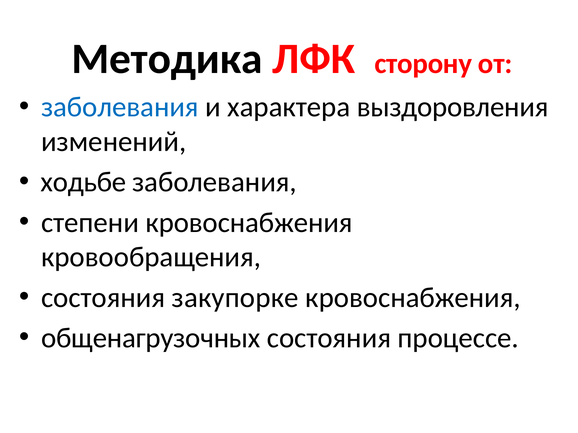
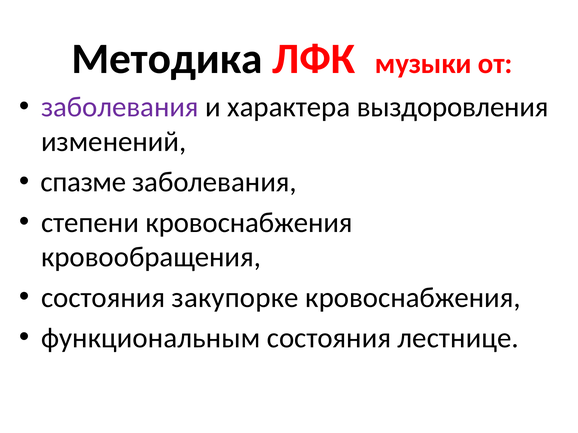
сторону: сторону -> музыки
заболевания at (120, 107) colour: blue -> purple
ходьбе: ходьбе -> спазме
общенагрузочных: общенагрузочных -> функциональным
процессе: процессе -> лестнице
